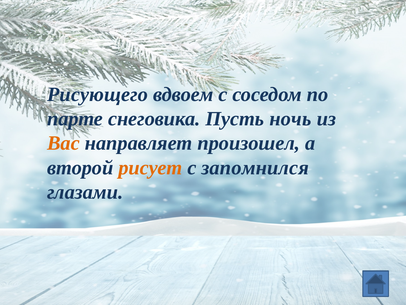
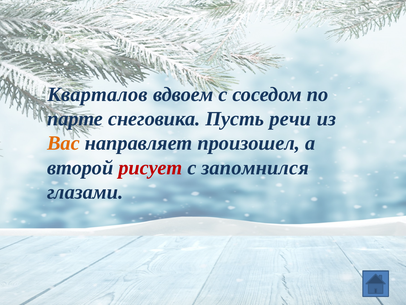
Рисующего: Рисующего -> Кварталов
ночь: ночь -> речи
рисует colour: orange -> red
